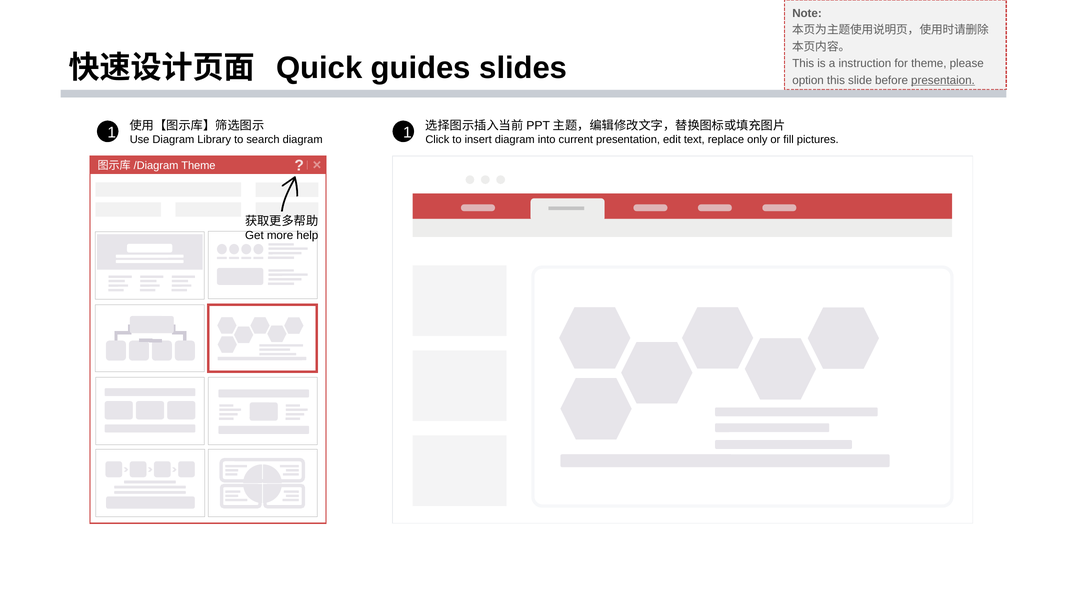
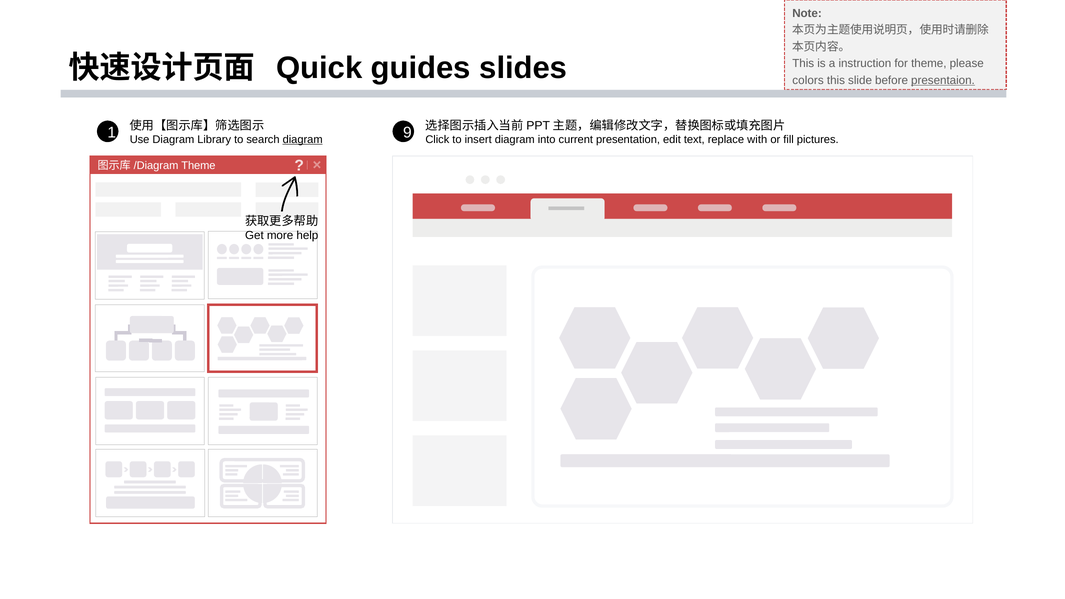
option: option -> colors
1 1: 1 -> 9
diagram at (303, 140) underline: none -> present
only: only -> with
